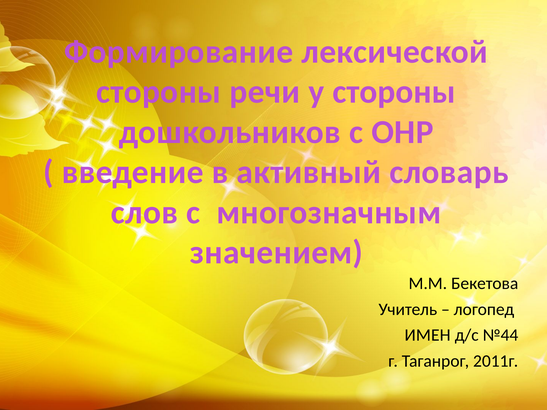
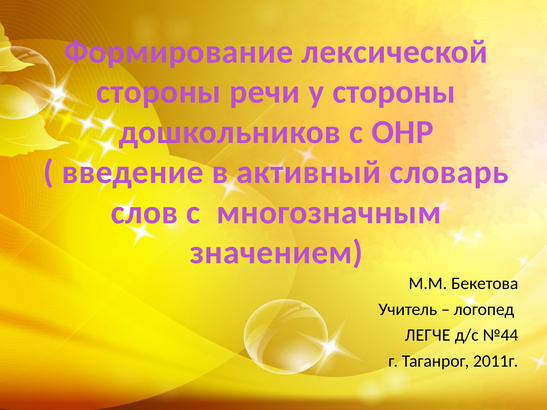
ИМЕН: ИМЕН -> ЛЕГЧЕ
